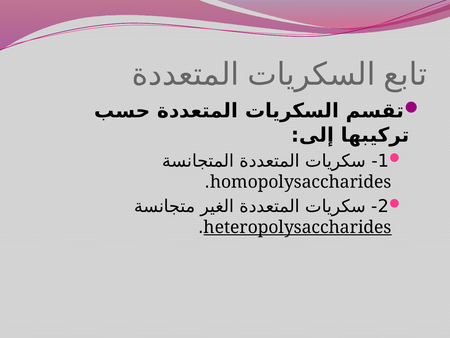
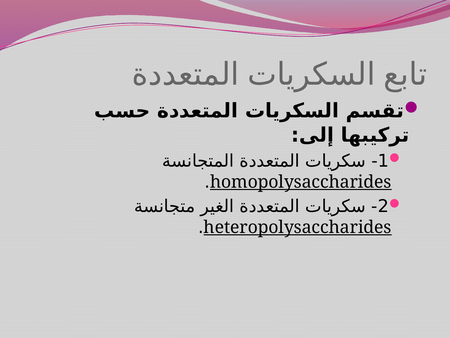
homopolysaccharides underline: none -> present
